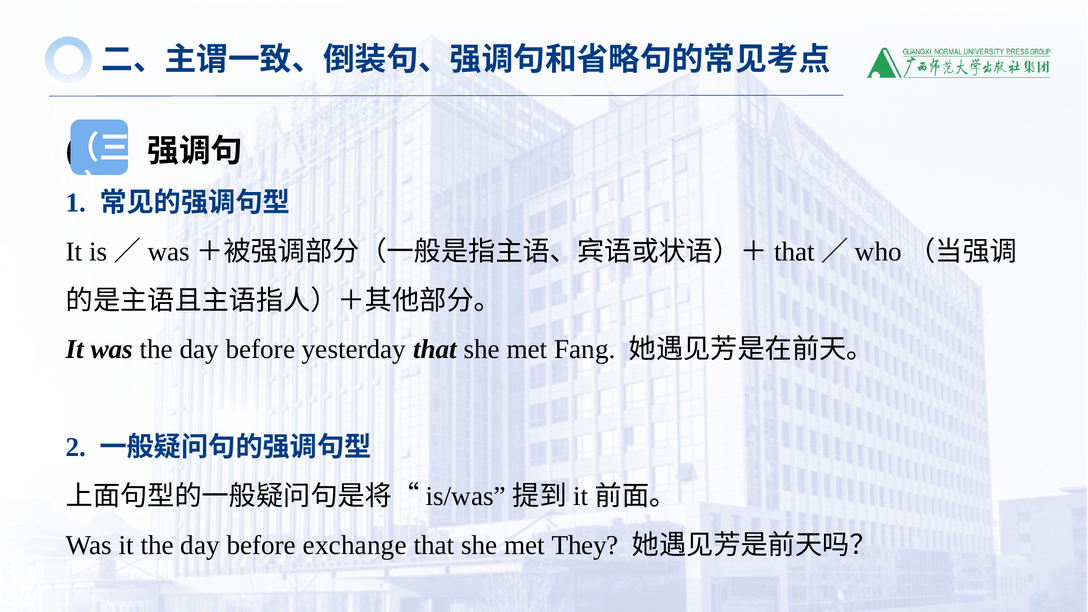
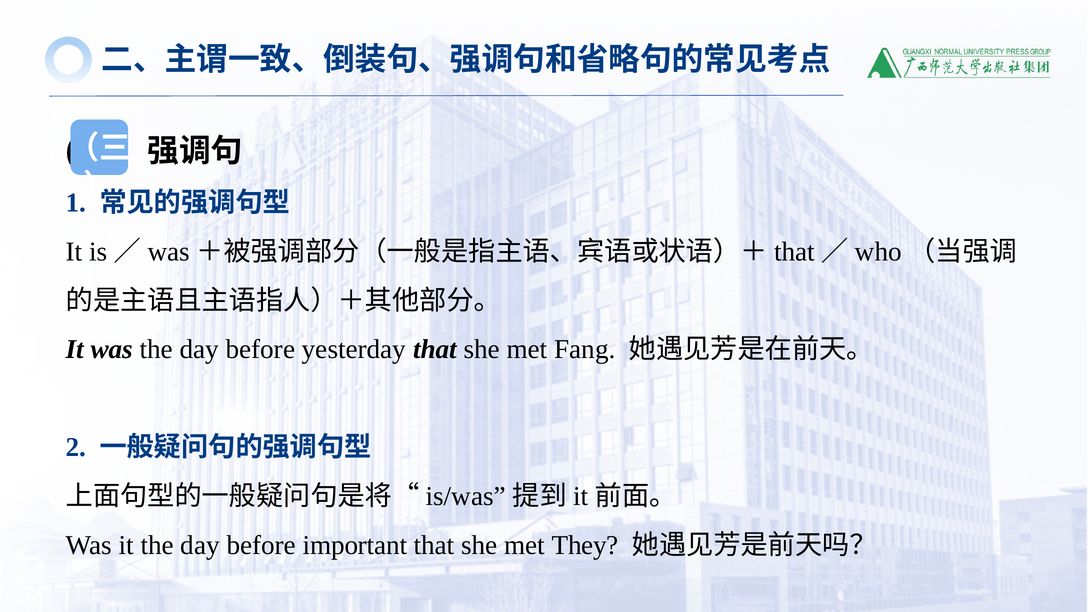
exchange: exchange -> important
